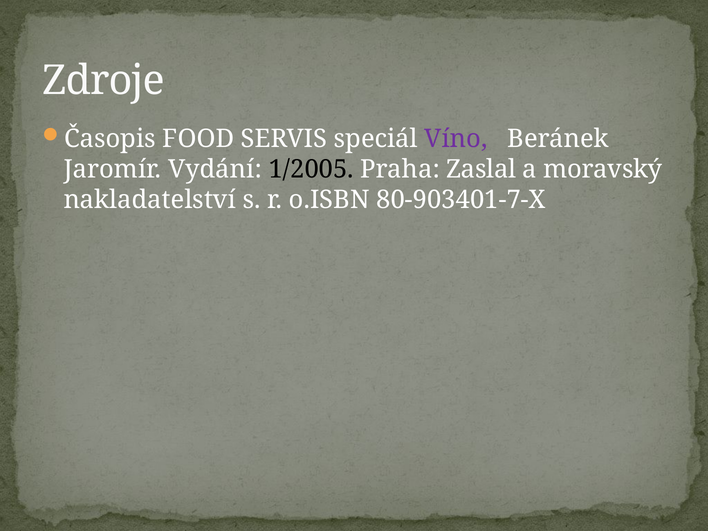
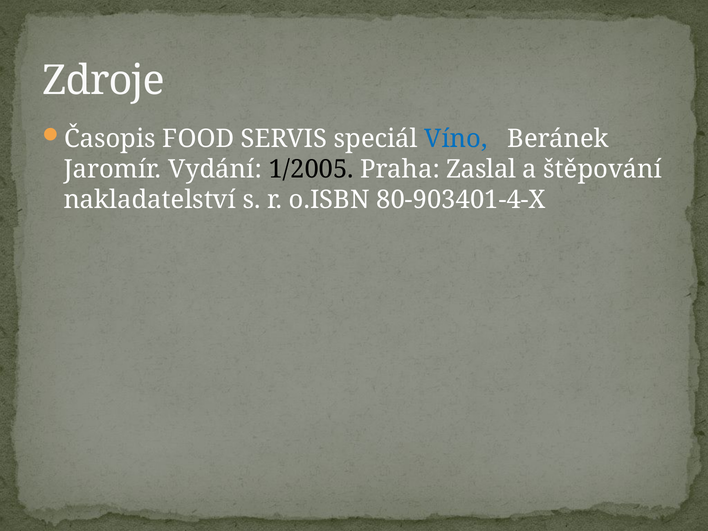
Víno colour: purple -> blue
moravský: moravský -> štěpování
80-903401-7-X: 80-903401-7-X -> 80-903401-4-X
